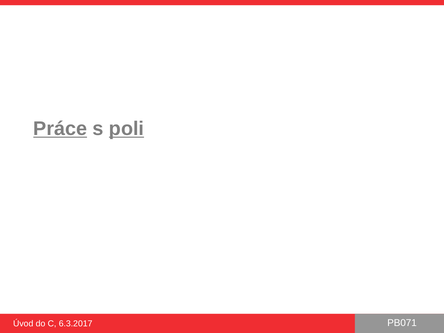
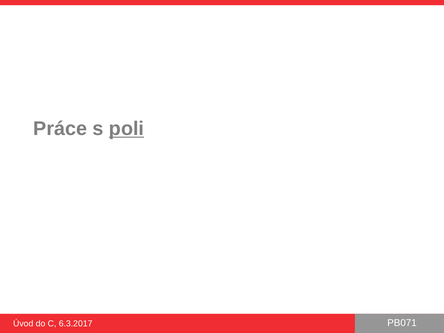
Práce underline: present -> none
